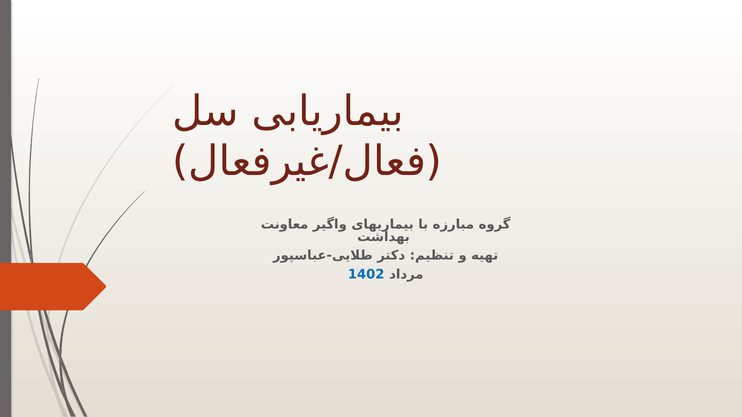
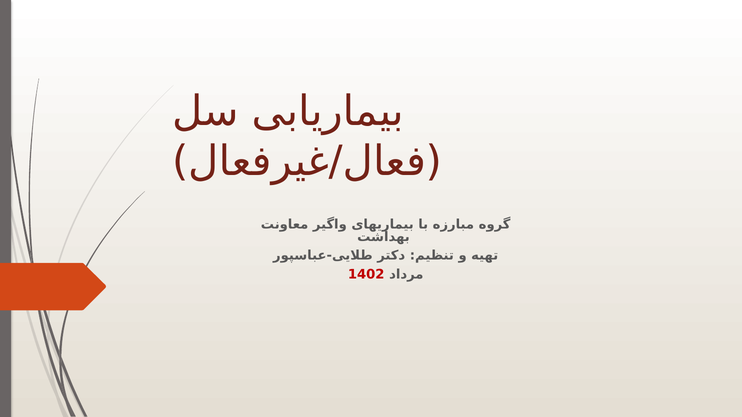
1402 colour: blue -> red
